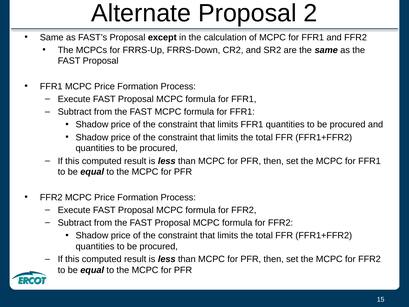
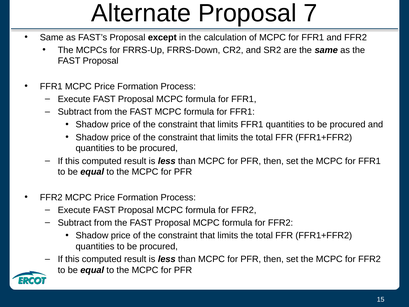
2: 2 -> 7
